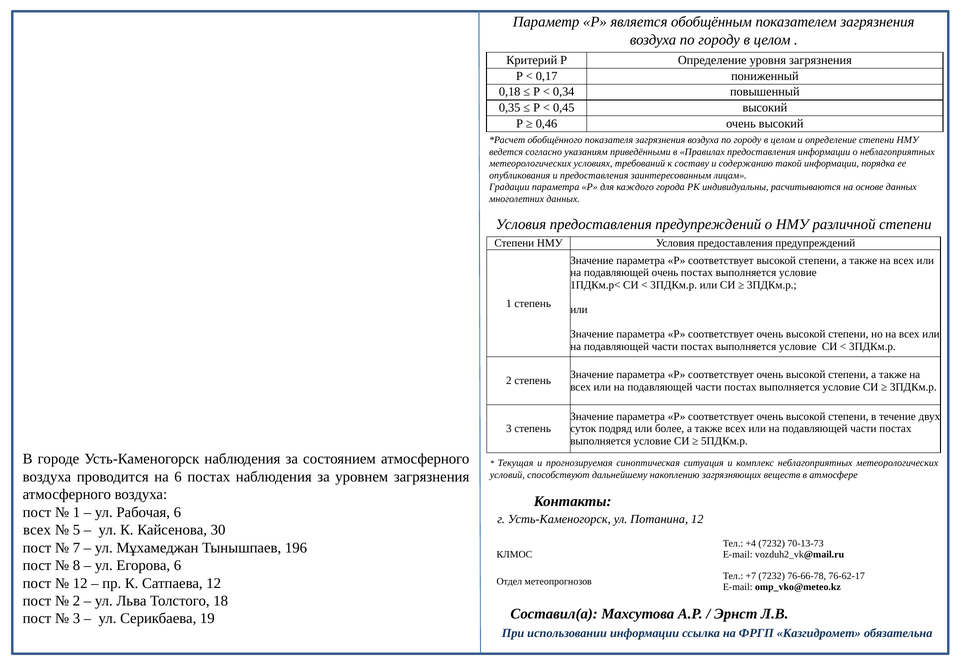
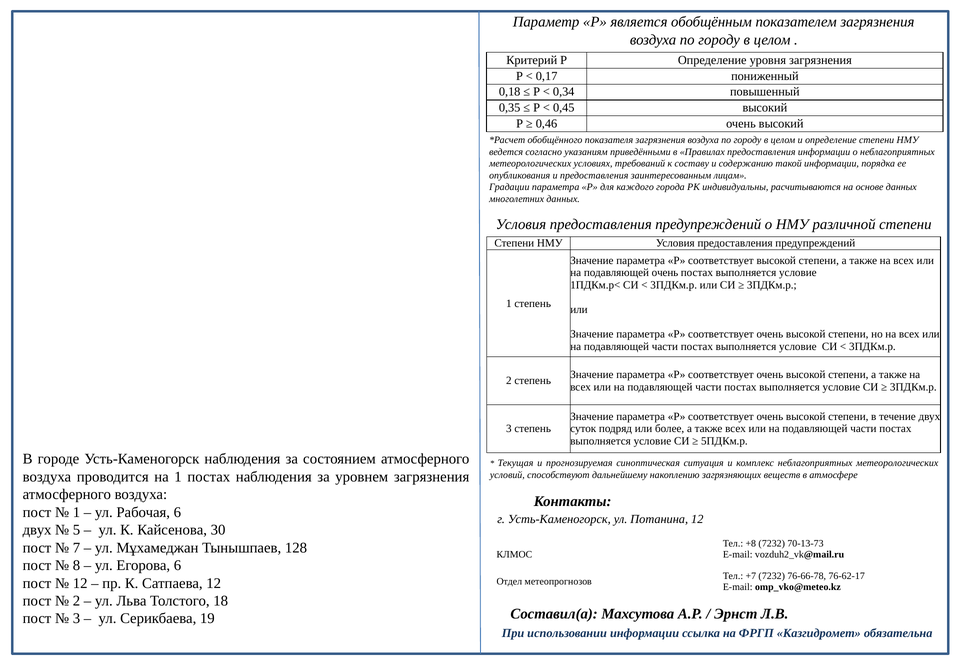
на 6: 6 -> 1
всех at (37, 530): всех -> двух
+4: +4 -> +8
196: 196 -> 128
